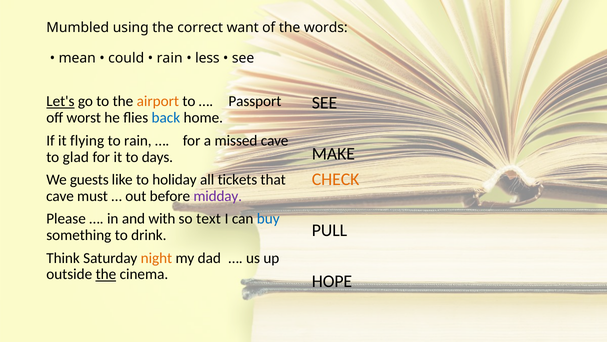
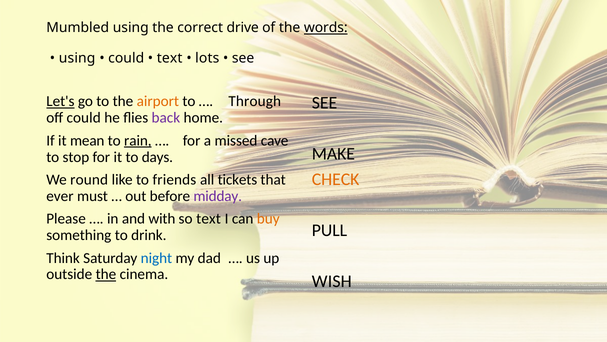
want: want -> drive
words underline: none -> present
mean at (77, 58): mean -> using
rain at (170, 58): rain -> text
less: less -> lots
Passport: Passport -> Through
off worst: worst -> could
back colour: blue -> purple
flying: flying -> mean
rain at (138, 140) underline: none -> present
glad: glad -> stop
guests: guests -> round
holiday: holiday -> friends
cave at (60, 196): cave -> ever
buy colour: blue -> orange
night colour: orange -> blue
HOPE: HOPE -> WISH
